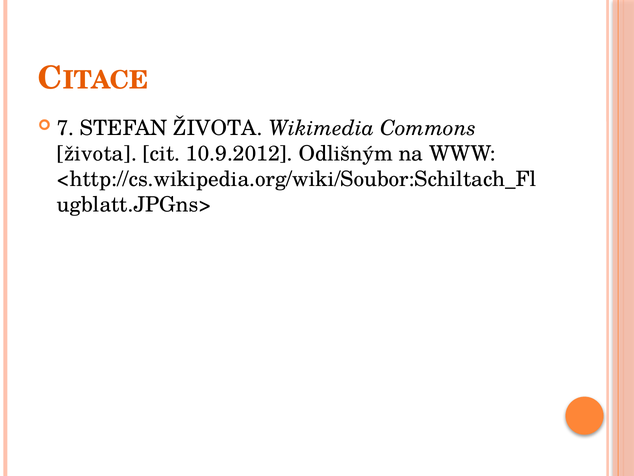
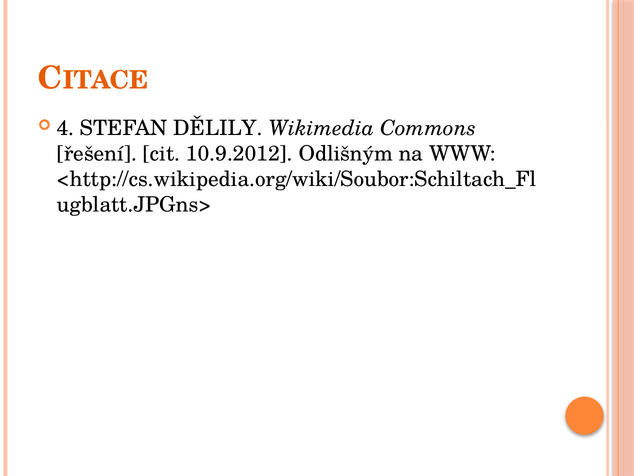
7: 7 -> 4
STEFAN ŽIVOTA: ŽIVOTA -> DĚLILY
života at (97, 154): života -> řešení
